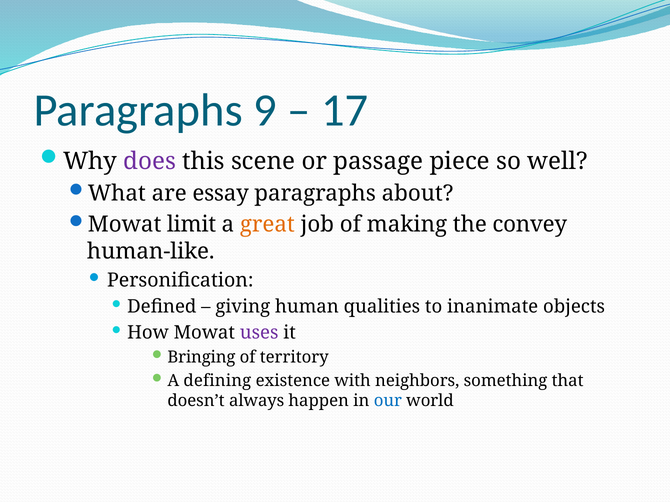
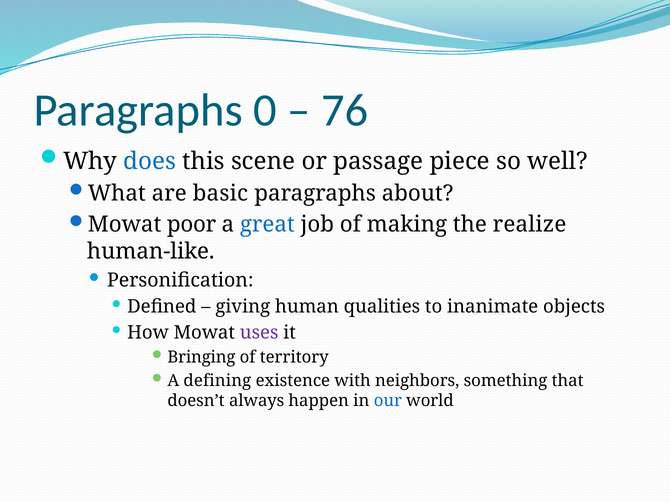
9: 9 -> 0
17: 17 -> 76
does colour: purple -> blue
essay: essay -> basic
limit: limit -> poor
great colour: orange -> blue
convey: convey -> realize
